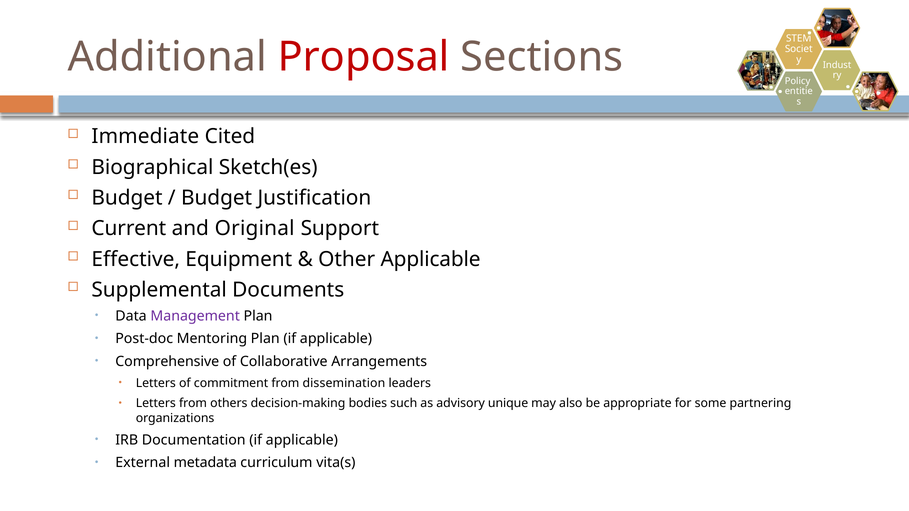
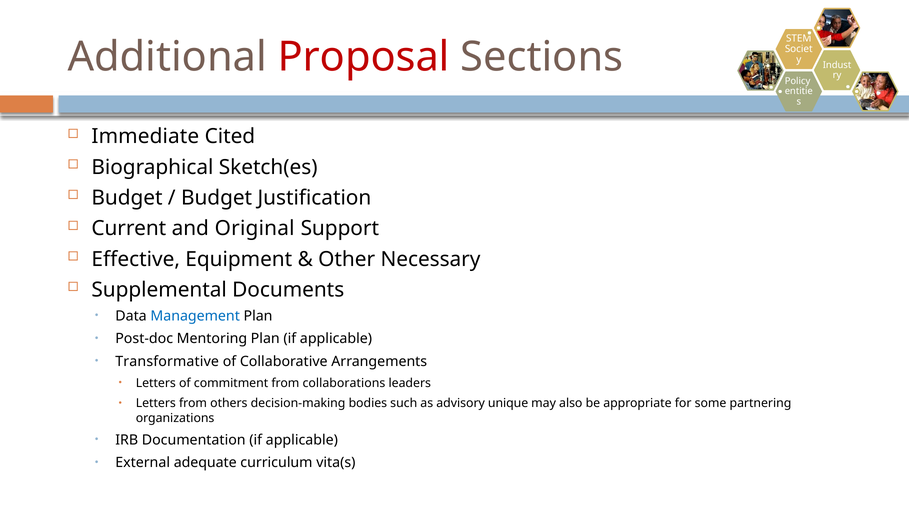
Other Applicable: Applicable -> Necessary
Management colour: purple -> blue
Comprehensive: Comprehensive -> Transformative
dissemination: dissemination -> collaborations
metadata: metadata -> adequate
